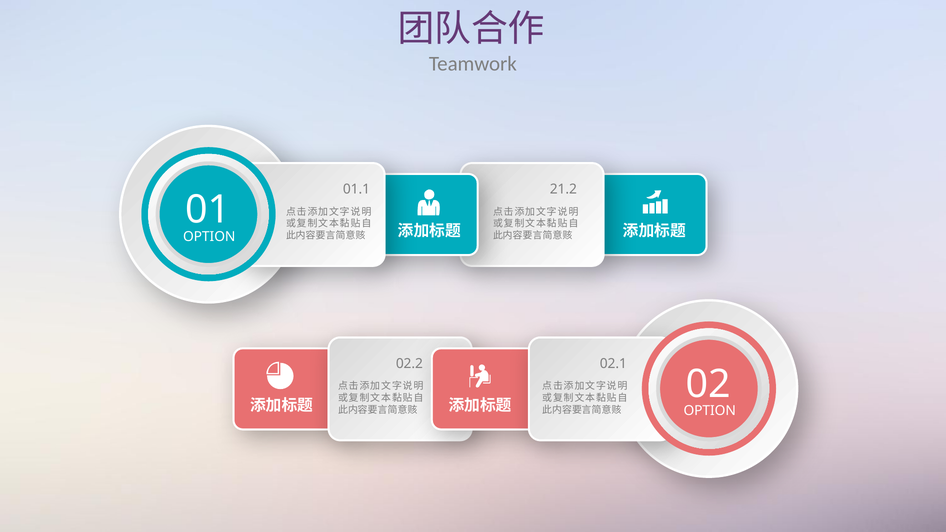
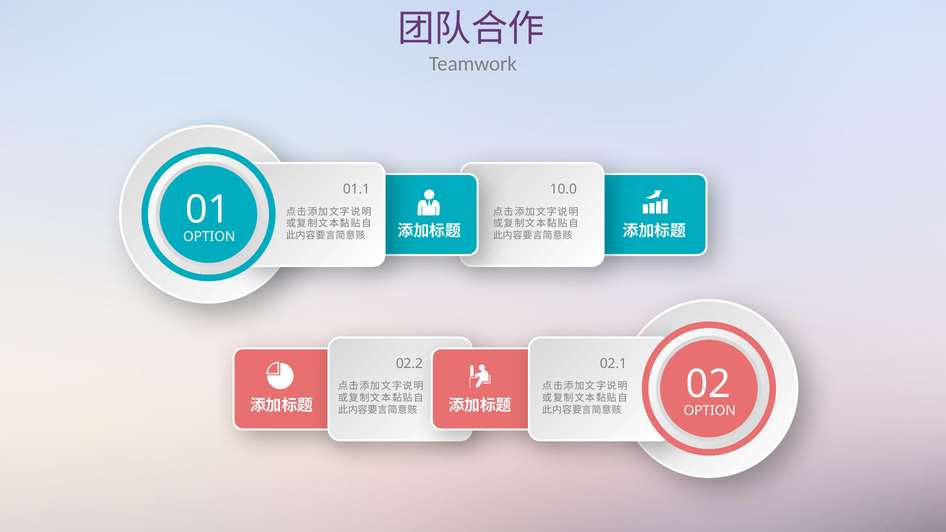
21.2: 21.2 -> 10.0
